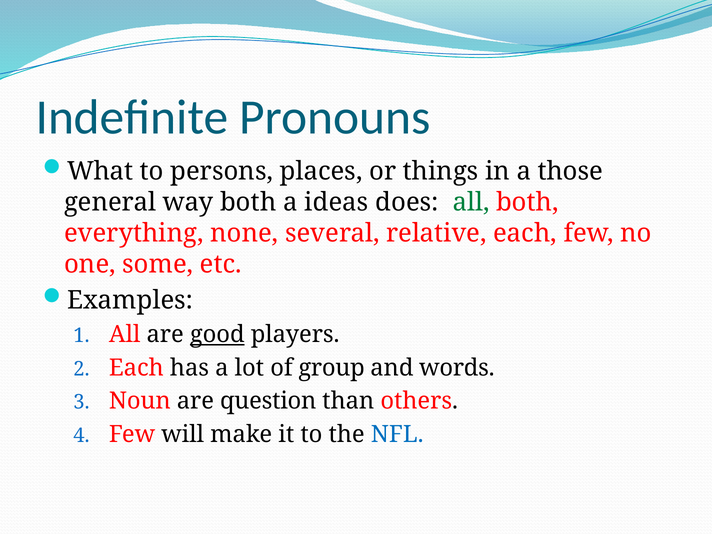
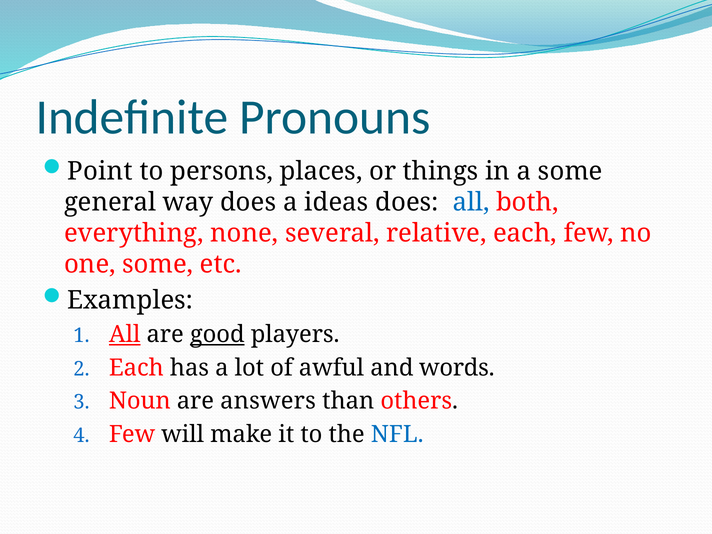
What: What -> Point
a those: those -> some
way both: both -> does
all at (471, 202) colour: green -> blue
All at (125, 335) underline: none -> present
group: group -> awful
question: question -> answers
